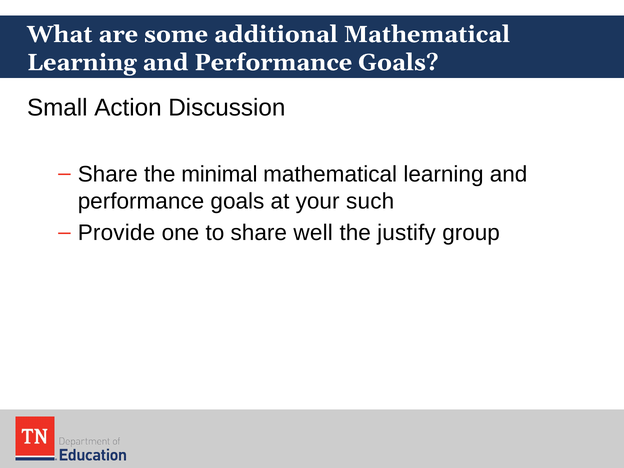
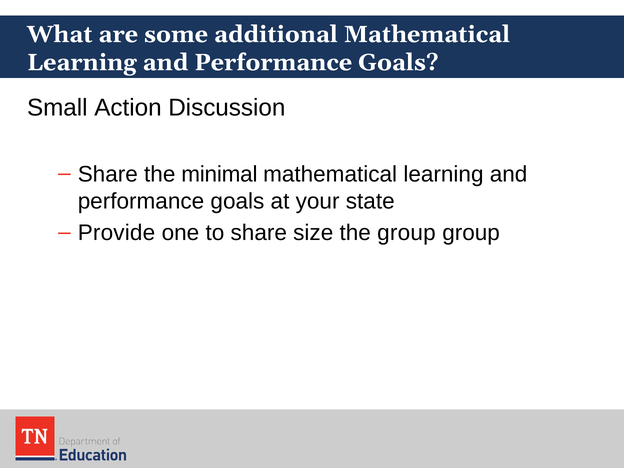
such: such -> state
well: well -> size
the justify: justify -> group
